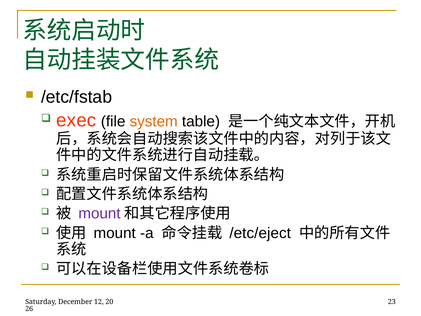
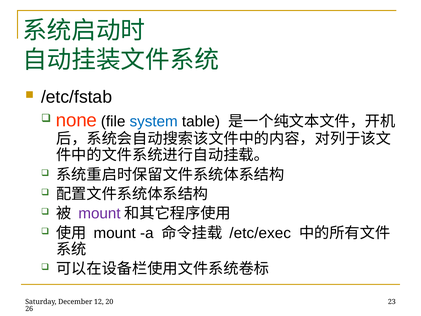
exec: exec -> none
system colour: orange -> blue
/etc/eject: /etc/eject -> /etc/exec
